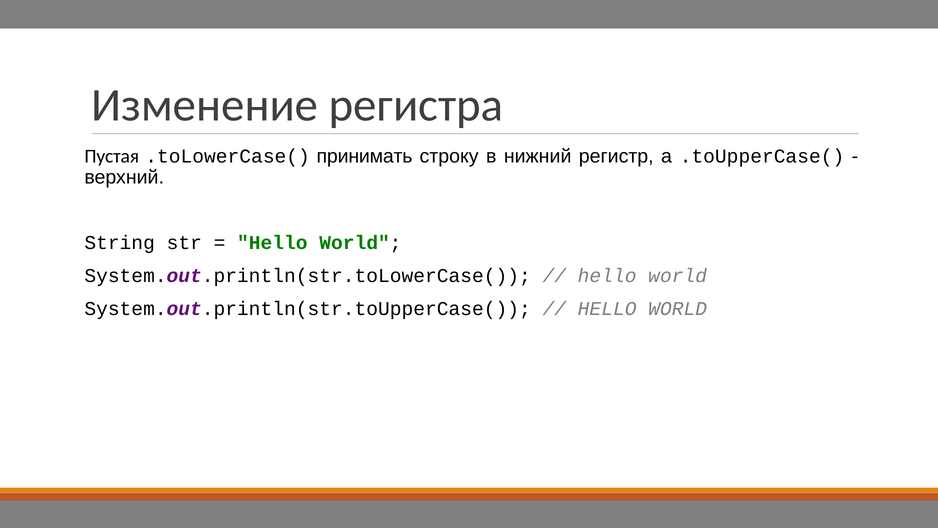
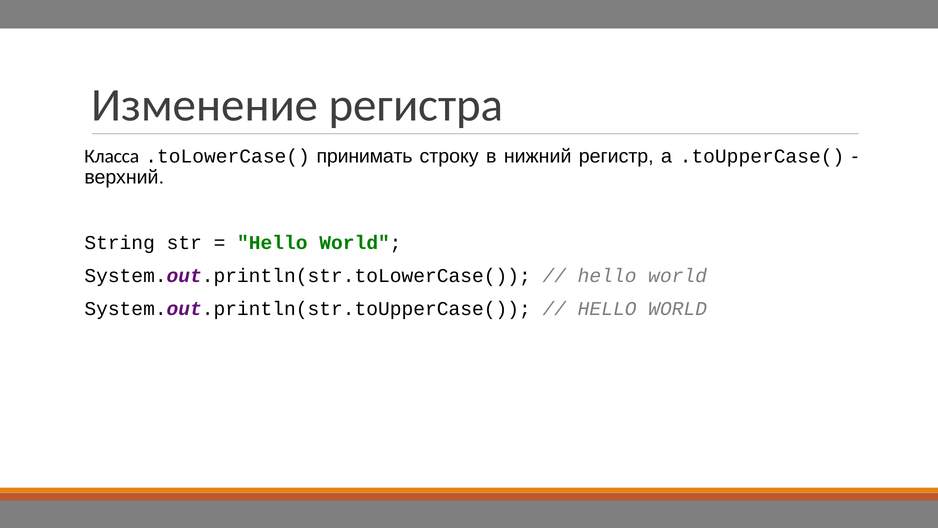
Пустая: Пустая -> Класса
